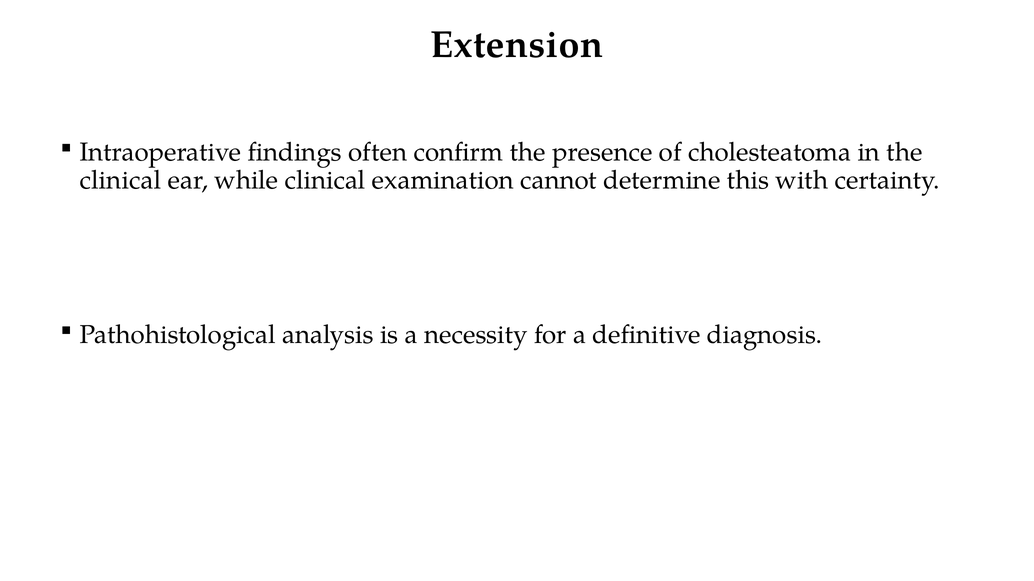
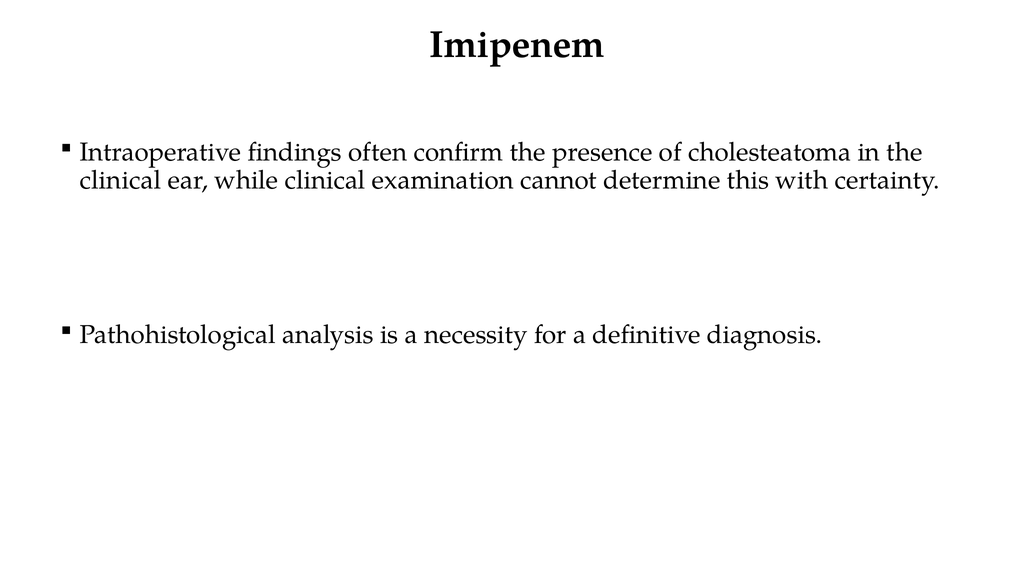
Extension: Extension -> Imipenem
